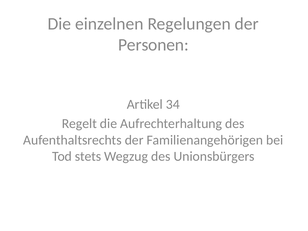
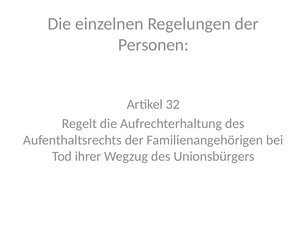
34: 34 -> 32
stets: stets -> ihrer
